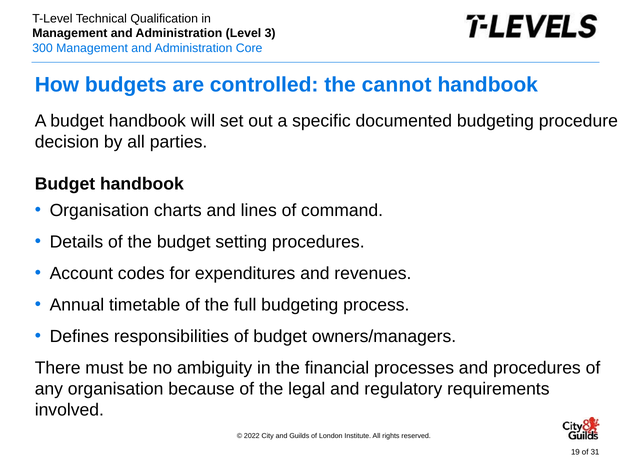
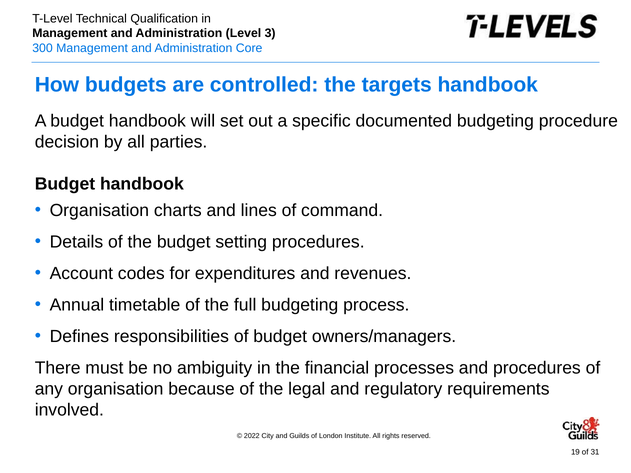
cannot: cannot -> targets
